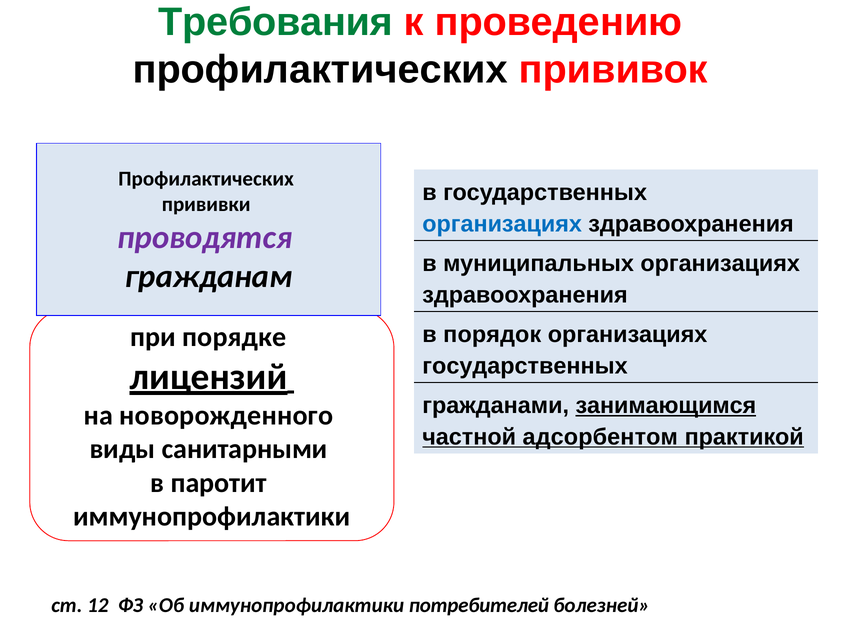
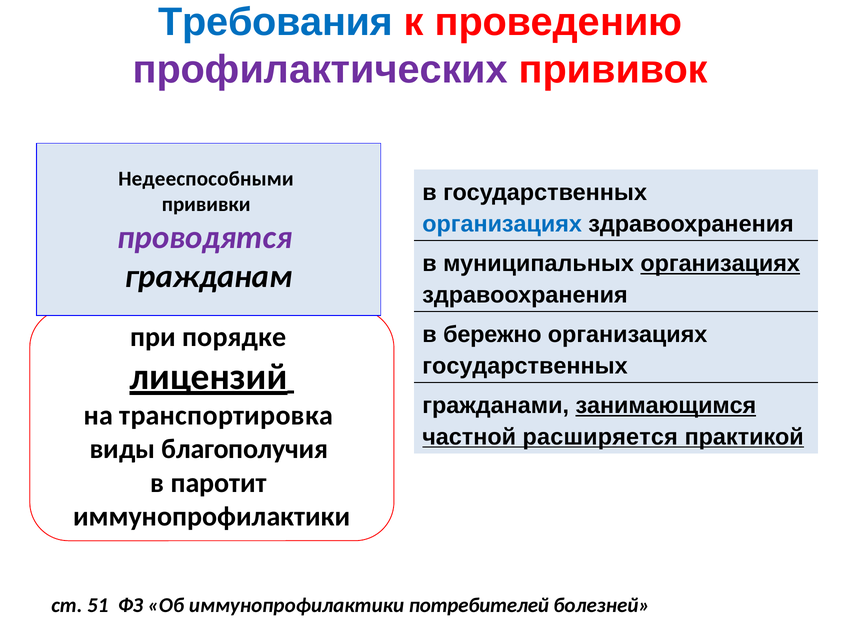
Требования colour: green -> blue
профилактических at (320, 70) colour: black -> purple
Профилактических at (206, 179): Профилактических -> Недееспособными
организациях at (720, 263) underline: none -> present
порядок: порядок -> бережно
новорожденного: новорожденного -> транспортировка
адсорбентом: адсорбентом -> расширяется
санитарными: санитарными -> благополучия
12: 12 -> 51
